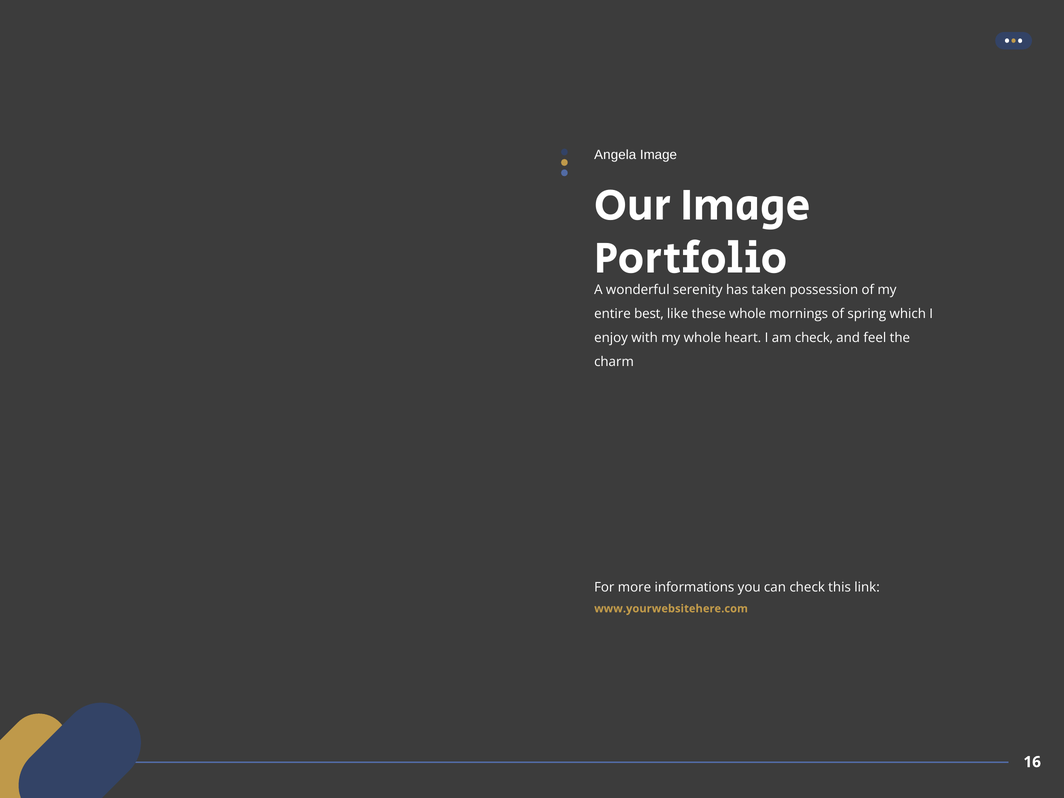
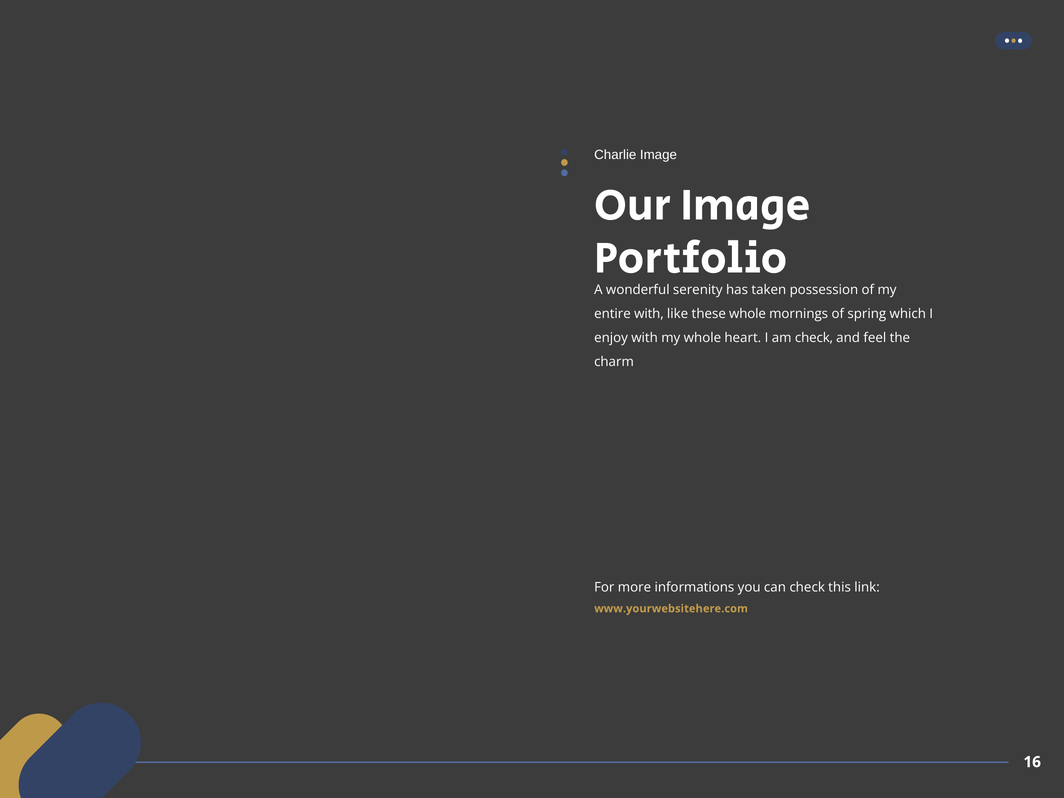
Angela: Angela -> Charlie
entire best: best -> with
